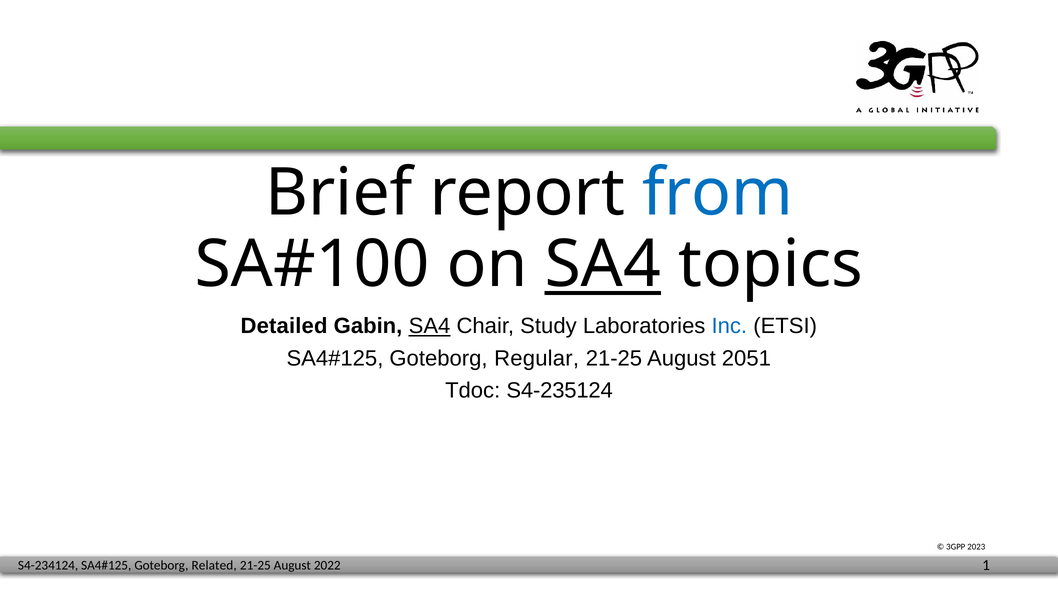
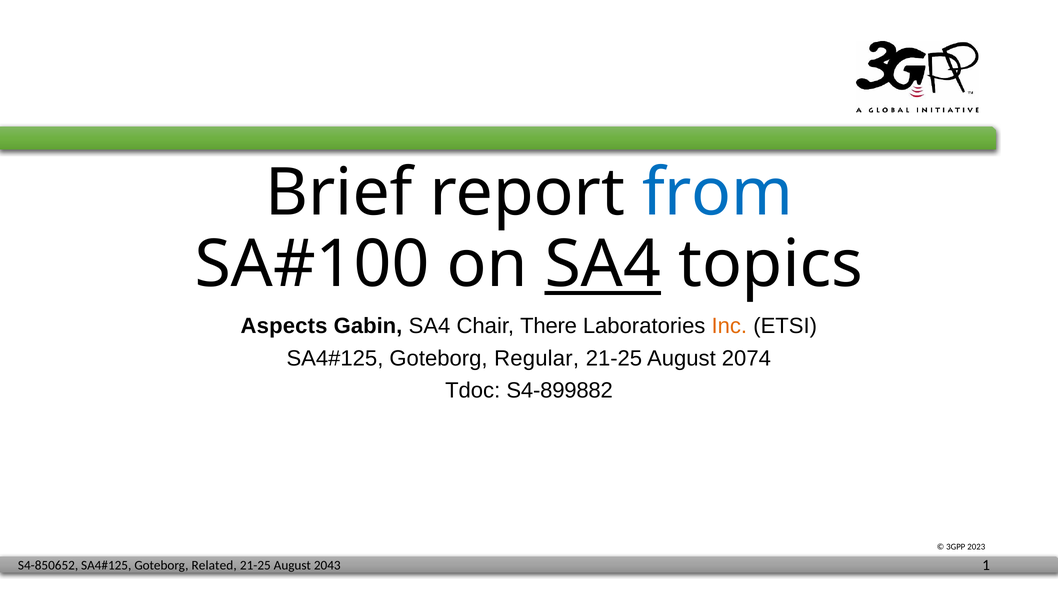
Detailed: Detailed -> Aspects
SA4 at (430, 326) underline: present -> none
Study: Study -> There
Inc colour: blue -> orange
2051: 2051 -> 2074
S4-235124: S4-235124 -> S4-899882
S4-234124: S4-234124 -> S4-850652
2022: 2022 -> 2043
